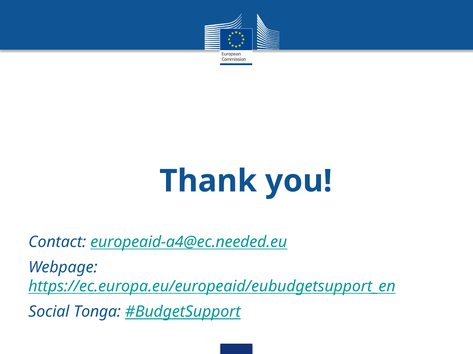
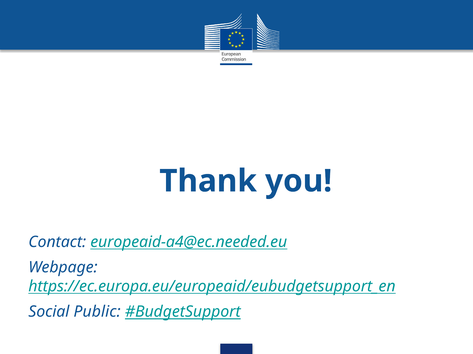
Tonga: Tonga -> Public
